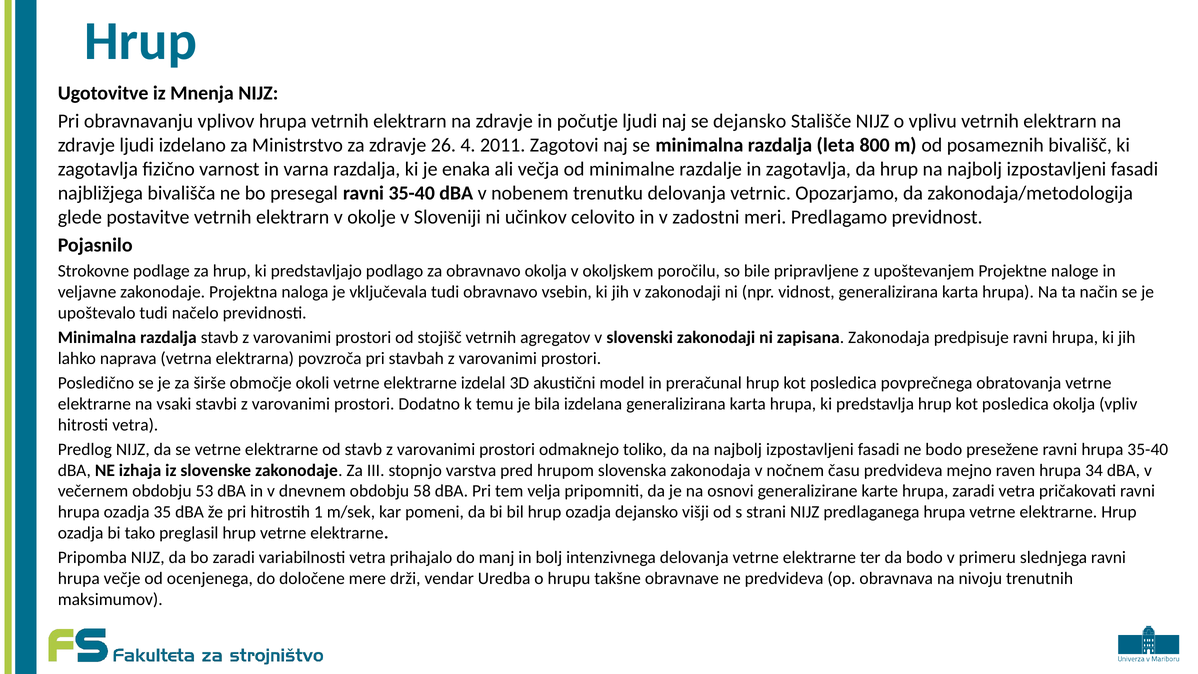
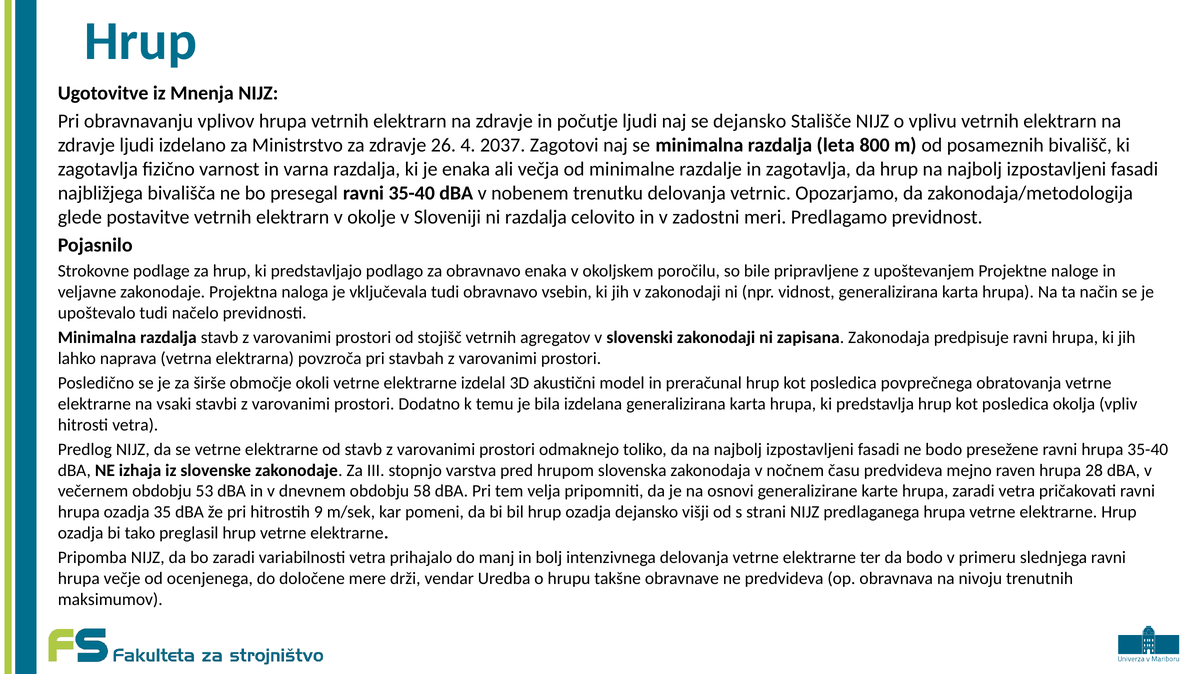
2011: 2011 -> 2037
ni učinkov: učinkov -> razdalja
obravnavo okolja: okolja -> enaka
34: 34 -> 28
1: 1 -> 9
